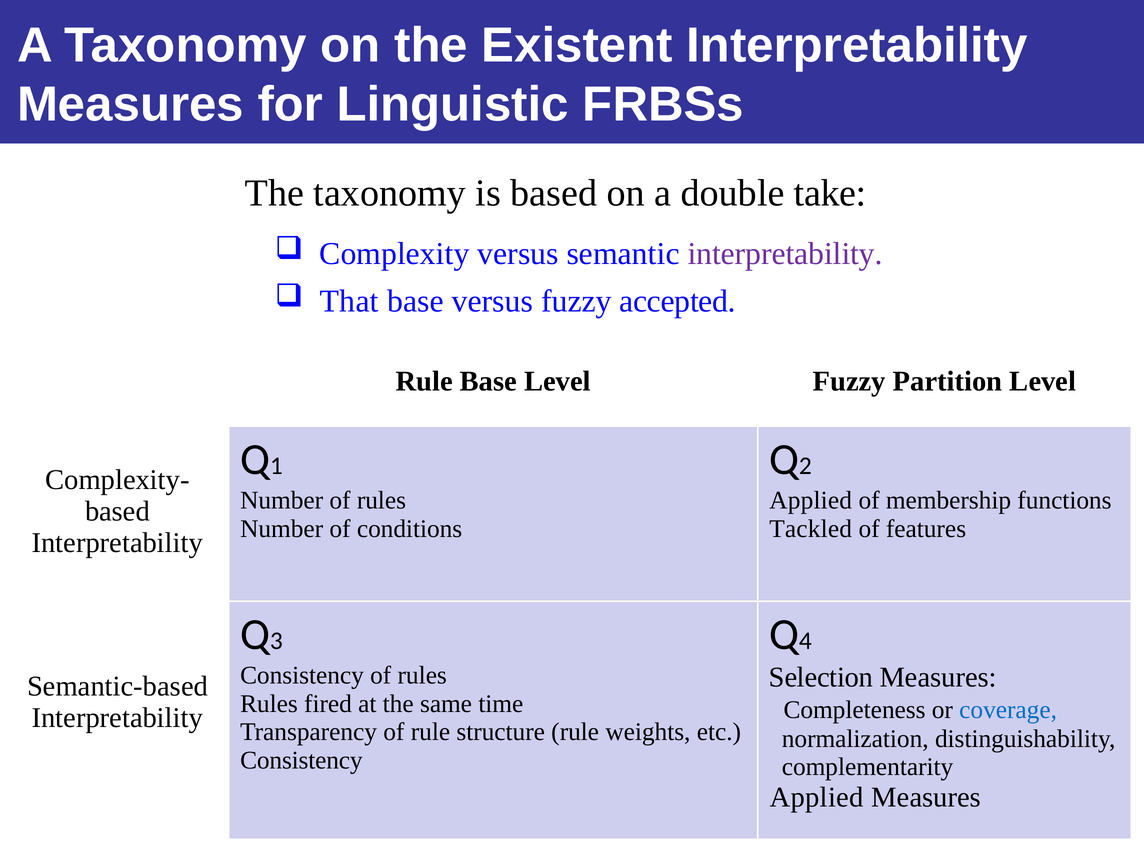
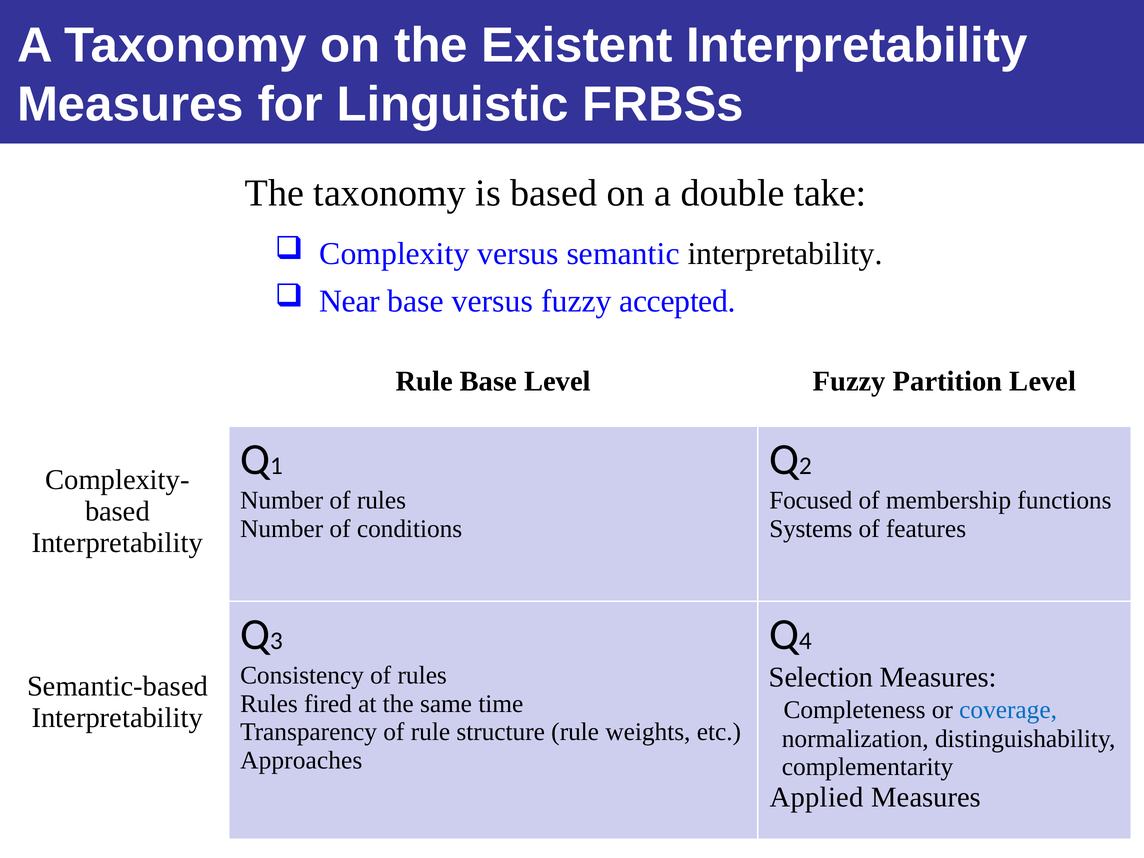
interpretability at (785, 254) colour: purple -> black
That: That -> Near
Applied at (811, 501): Applied -> Focused
Tackled: Tackled -> Systems
Consistency at (301, 760): Consistency -> Approaches
